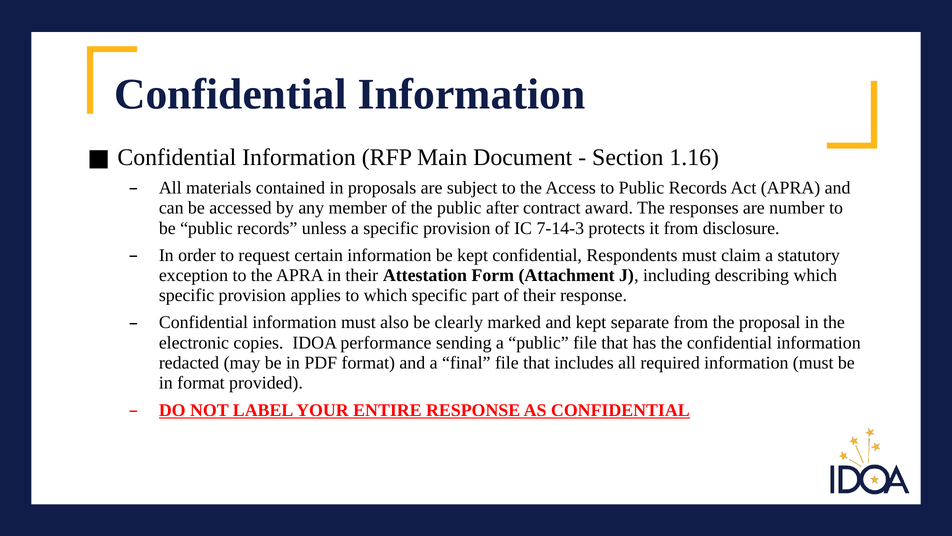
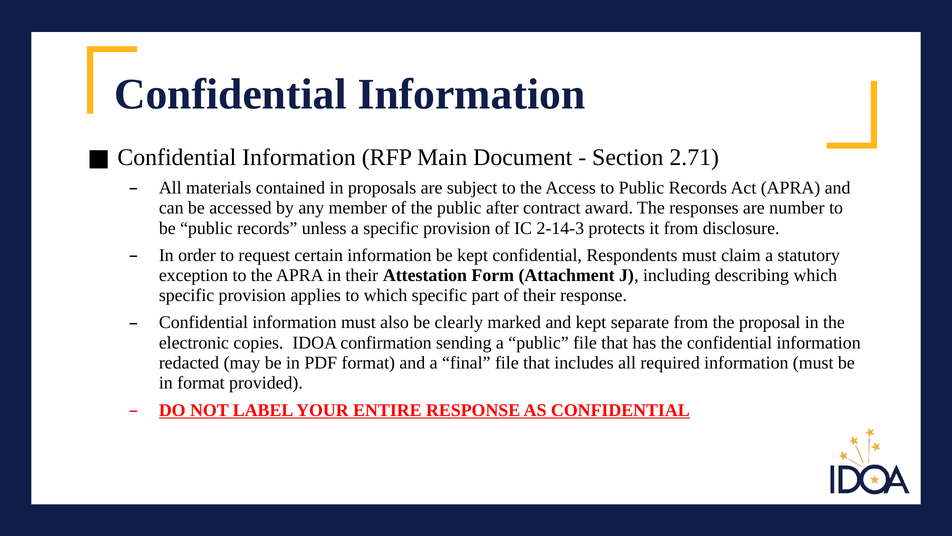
1.16: 1.16 -> 2.71
7-14-3: 7-14-3 -> 2-14-3
performance: performance -> confirmation
